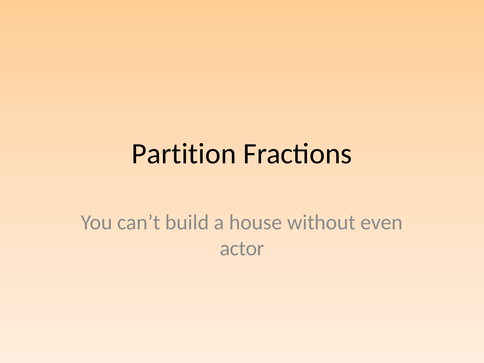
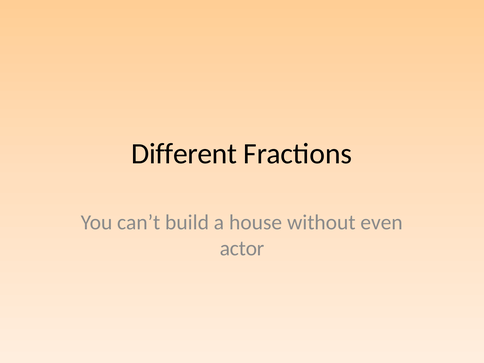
Partition: Partition -> Different
